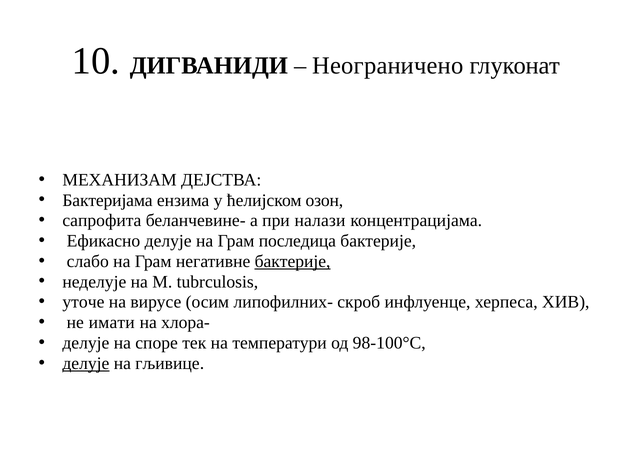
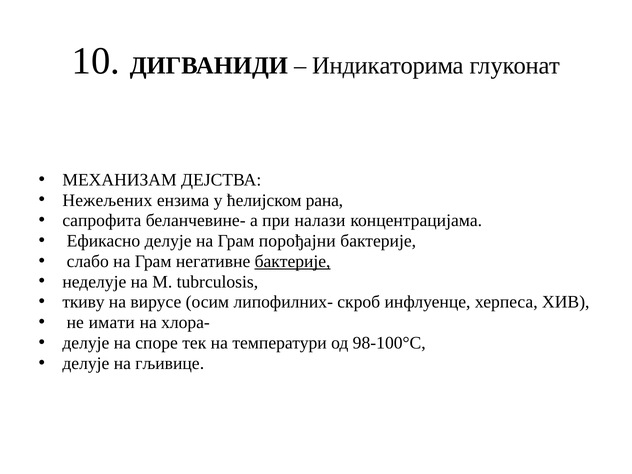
Неограничено: Неограничено -> Индикаторима
Бактеријама: Бактеријама -> Нежељених
озон: озон -> рана
последица: последица -> порођајни
уточе: уточе -> ткиву
делује at (86, 363) underline: present -> none
